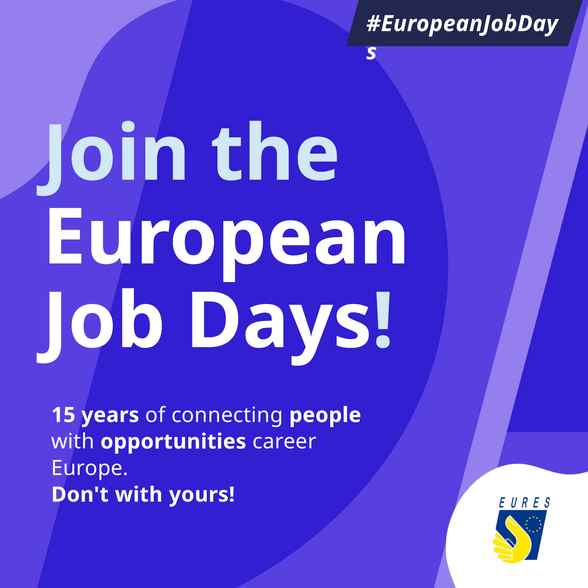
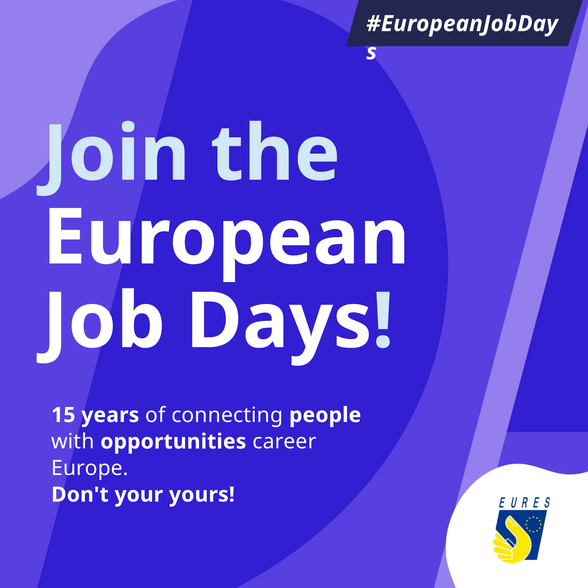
Don't with: with -> your
